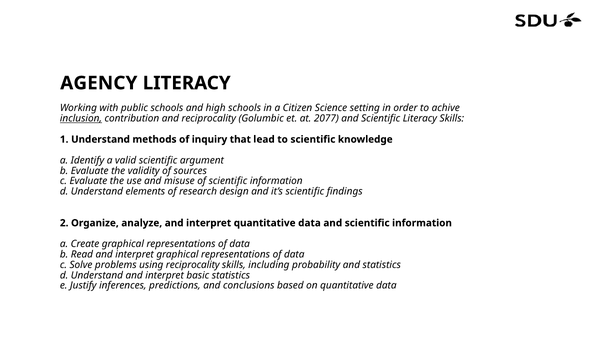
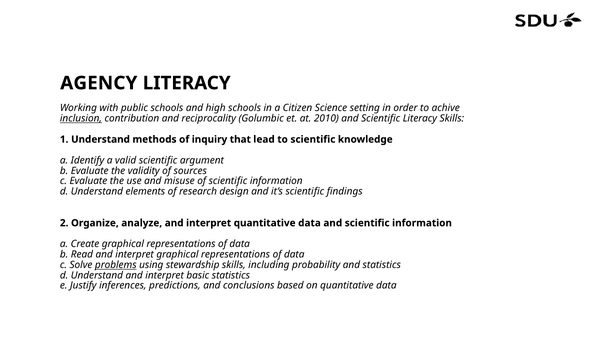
2077: 2077 -> 2010
problems underline: none -> present
using reciprocality: reciprocality -> stewardship
